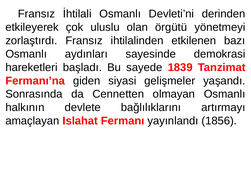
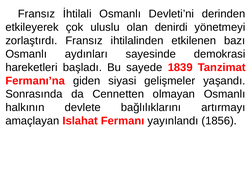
örgütü: örgütü -> denirdi
